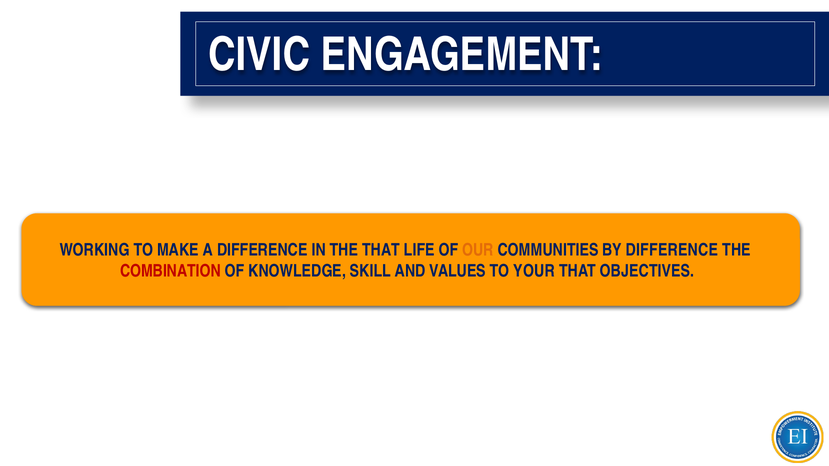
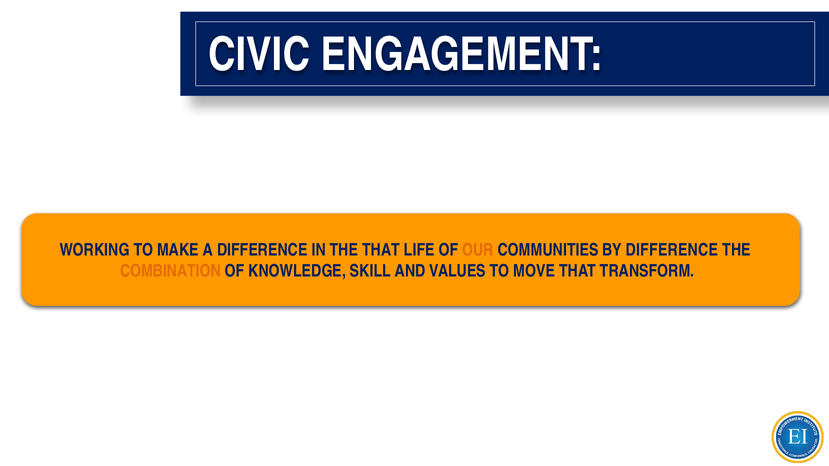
COMBINATION colour: red -> orange
YOUR: YOUR -> MOVE
OBJECTIVES: OBJECTIVES -> TRANSFORM
